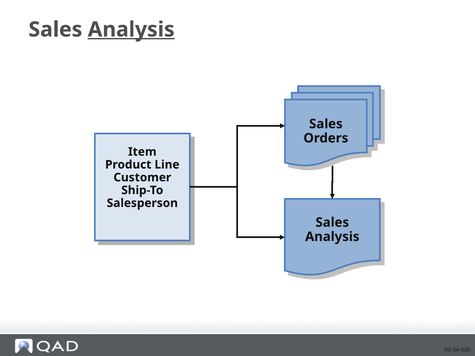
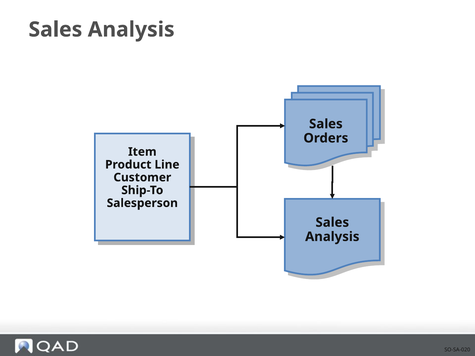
Analysis at (131, 30) underline: present -> none
